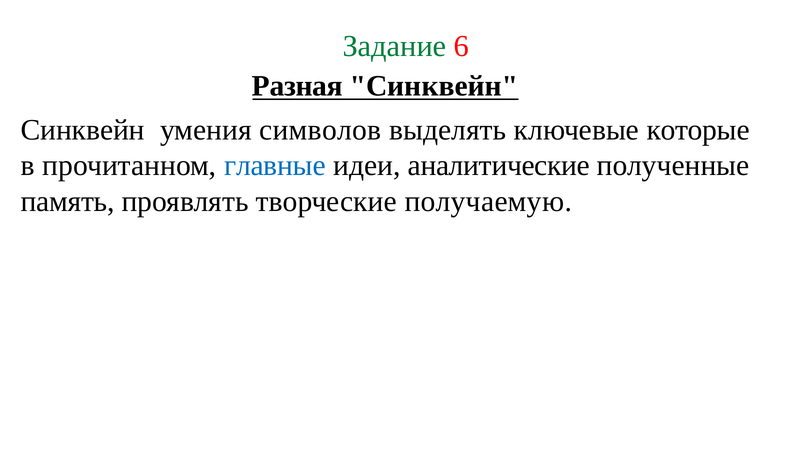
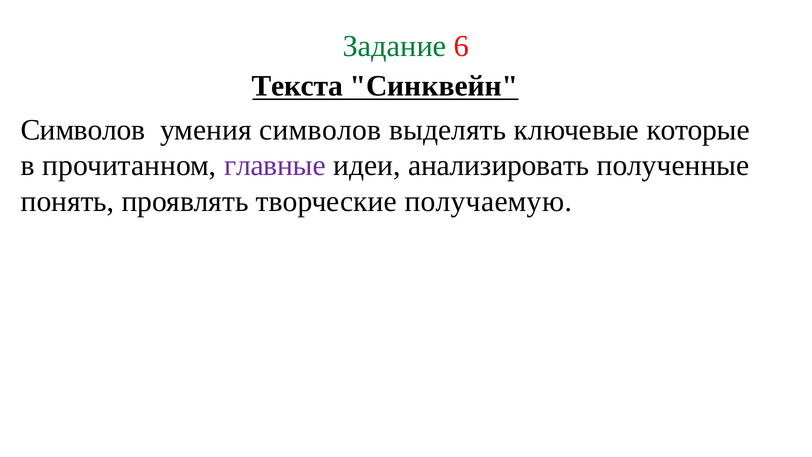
Разная: Разная -> Текста
Синквейн at (83, 130): Синквейн -> Символов
главные colour: blue -> purple
аналитические: аналитические -> анализировать
память: память -> понять
